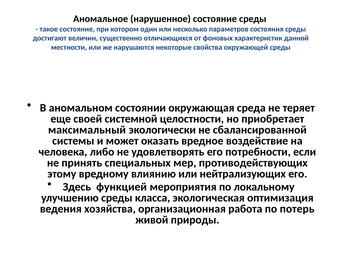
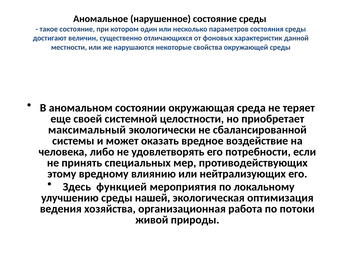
класса: класса -> нашей
потерь: потерь -> потоки
